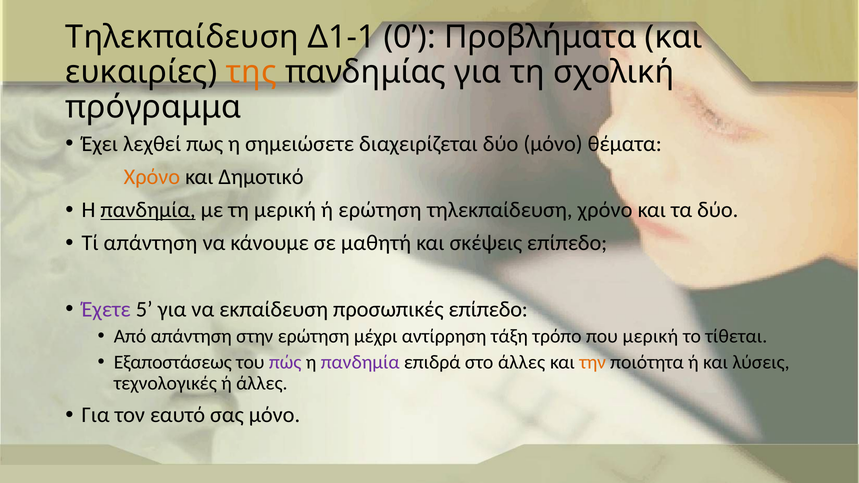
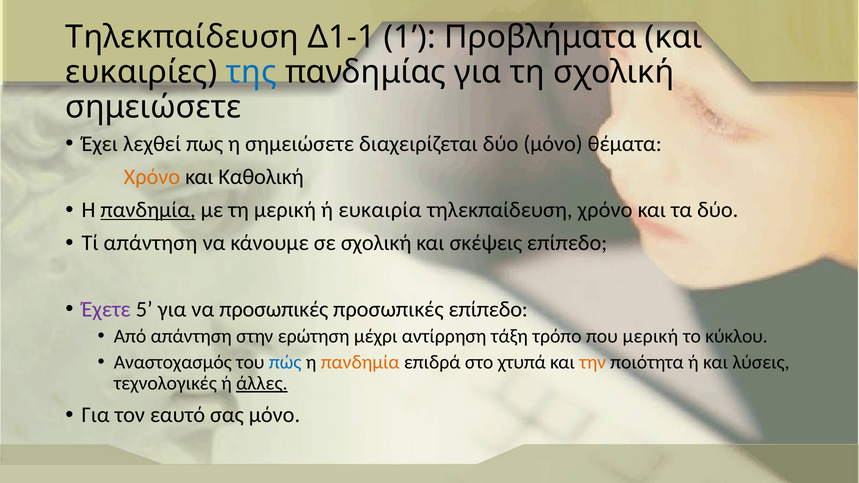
0: 0 -> 1
της colour: orange -> blue
πρόγραμμα at (153, 107): πρόγραμμα -> σημειώσετε
Δημοτικό: Δημοτικό -> Καθολική
ή ερώτηση: ερώτηση -> ευκαιρία
σε μαθητή: μαθητή -> σχολική
να εκπαίδευση: εκπαίδευση -> προσωπικές
τίθεται: τίθεται -> κύκλου
Εξαποστάσεως: Εξαποστάσεως -> Αναστοχασμός
πώς colour: purple -> blue
πανδημία at (360, 362) colour: purple -> orange
στο άλλες: άλλες -> χτυπά
άλλες at (262, 383) underline: none -> present
